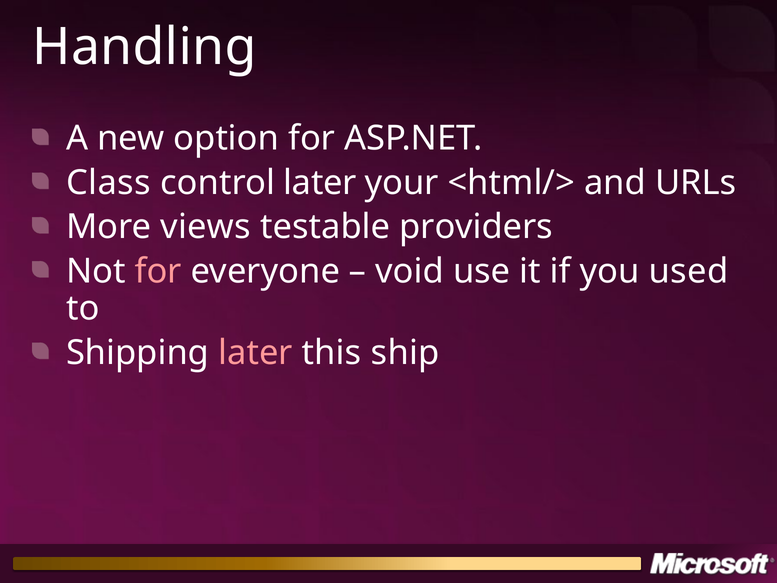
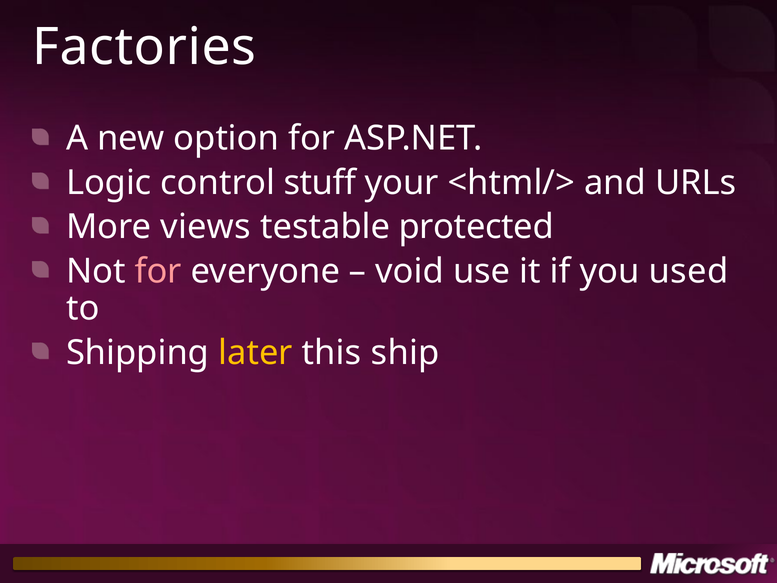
Handling: Handling -> Factories
Class: Class -> Logic
control later: later -> stuff
providers: providers -> protected
later at (255, 353) colour: pink -> yellow
